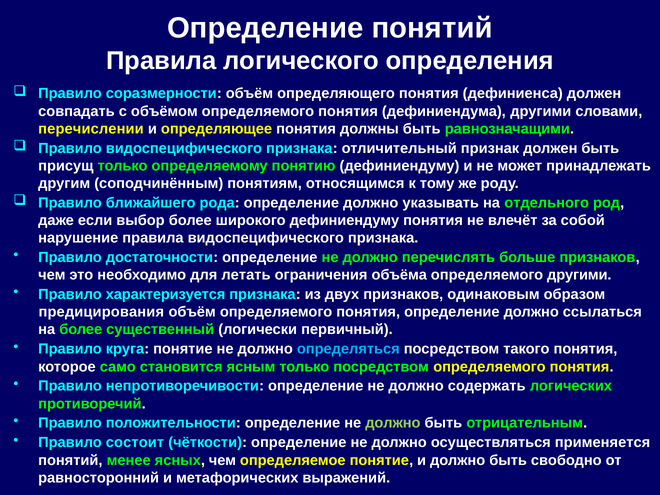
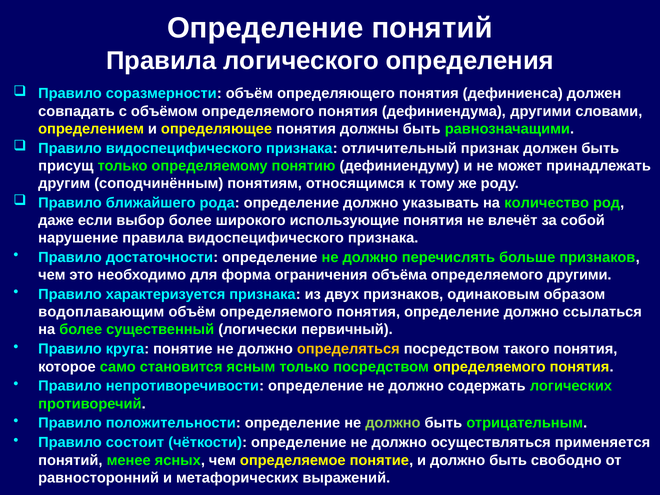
перечислении: перечислении -> определением
отдельного: отдельного -> количество
широкого дефиниендуму: дефиниендуму -> использующие
летать: летать -> форма
предицирования: предицирования -> водоплавающим
определяться colour: light blue -> yellow
